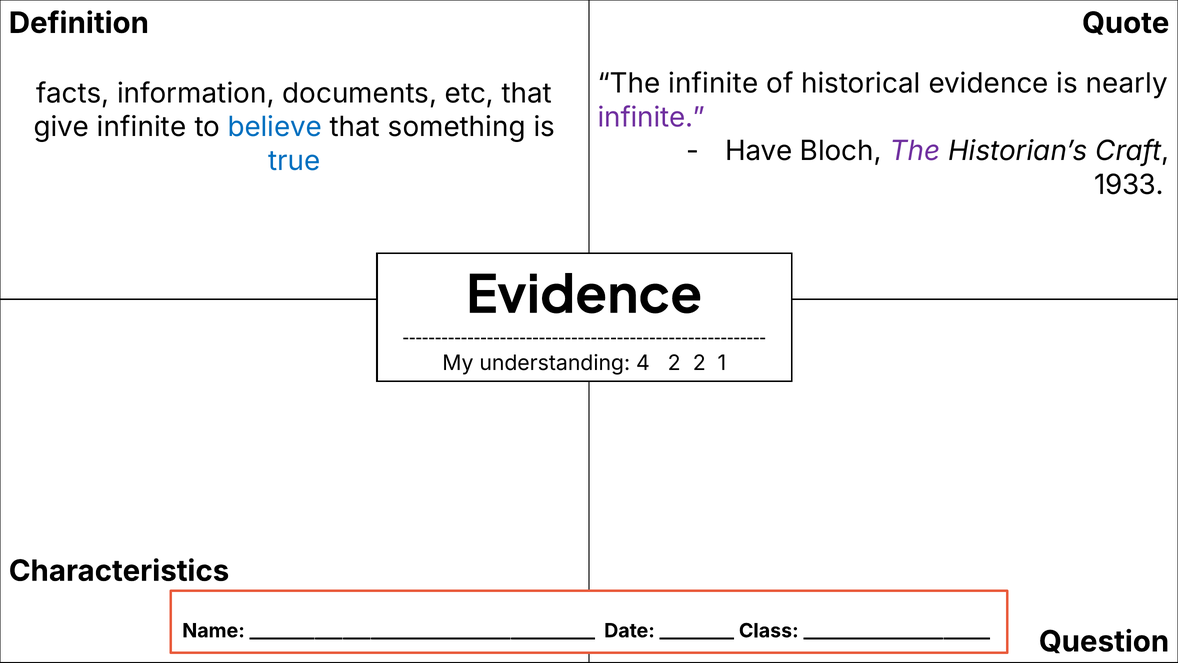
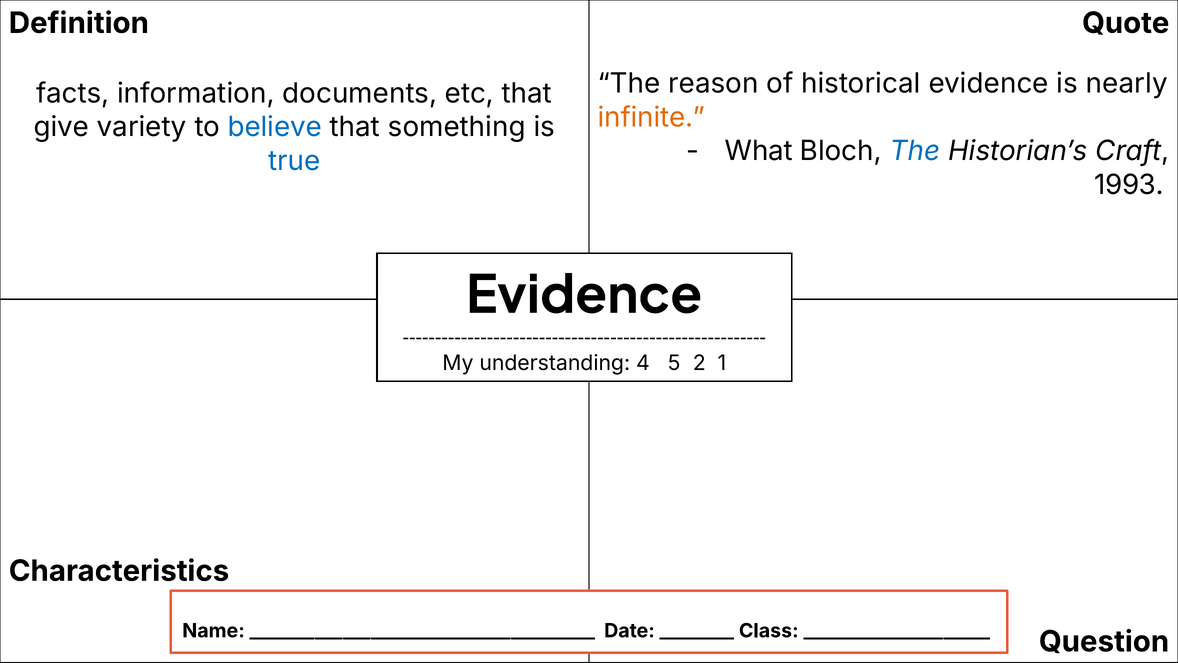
The infinite: infinite -> reason
infinite at (651, 117) colour: purple -> orange
give infinite: infinite -> variety
Have: Have -> What
The at (915, 151) colour: purple -> blue
1933: 1933 -> 1993
4 2: 2 -> 5
